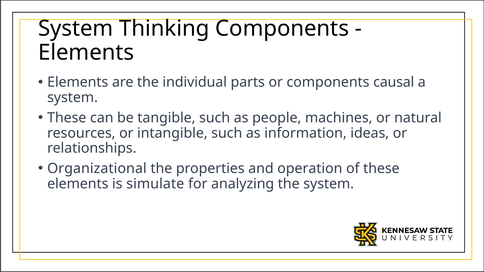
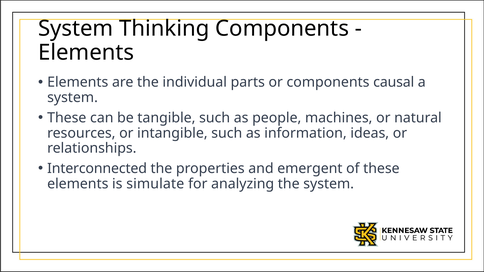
Organizational: Organizational -> Interconnected
operation: operation -> emergent
